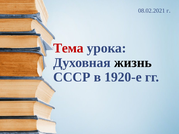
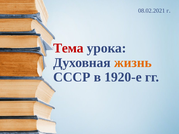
жизнь colour: black -> orange
